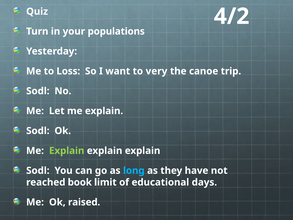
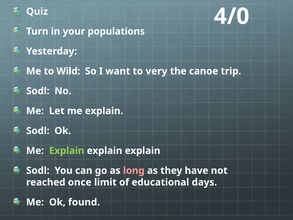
4/2: 4/2 -> 4/0
Loss: Loss -> Wild
long colour: light blue -> pink
book: book -> once
raised: raised -> found
